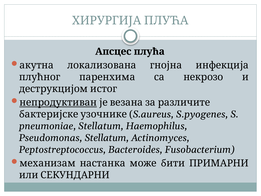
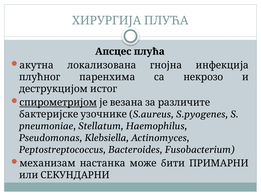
непродуктиван: непродуктиван -> спирометријом
Pseudomonas Stellatum: Stellatum -> Klebsiella
